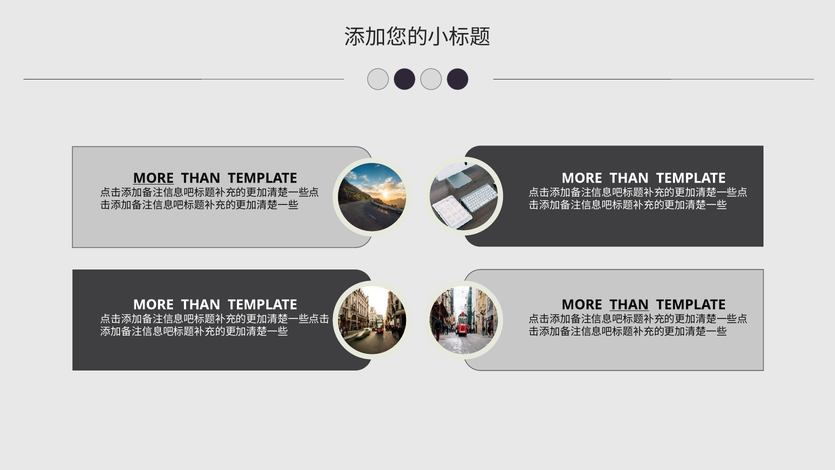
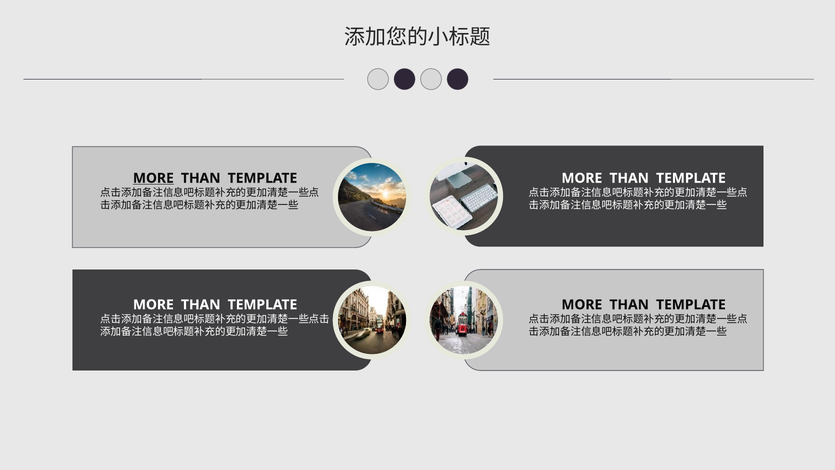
THAN at (629, 305) underline: present -> none
